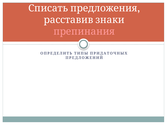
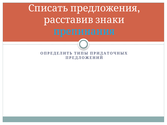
препинания colour: pink -> light blue
